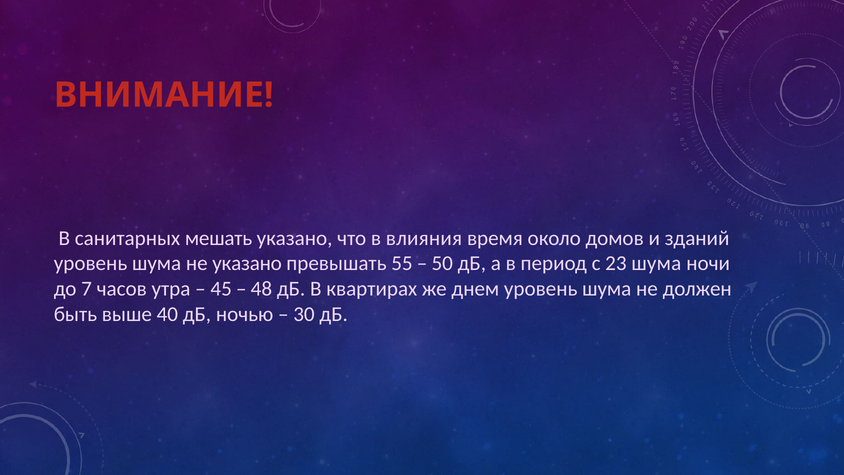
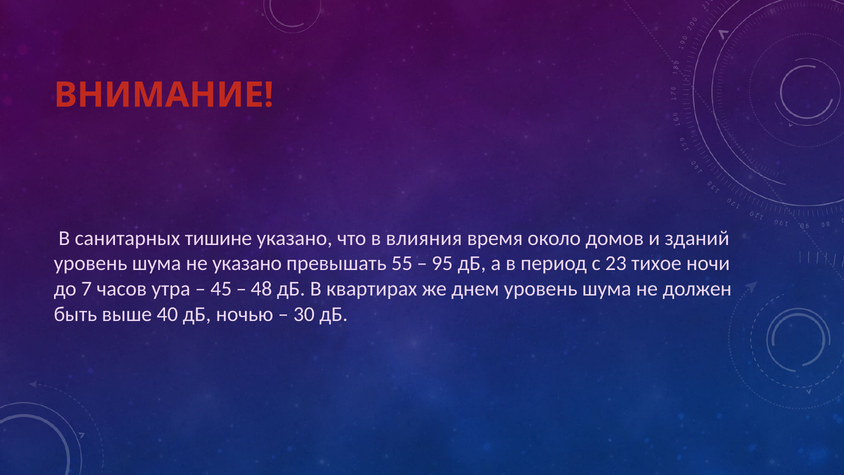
мешать: мешать -> тишине
50: 50 -> 95
23 шума: шума -> тихое
